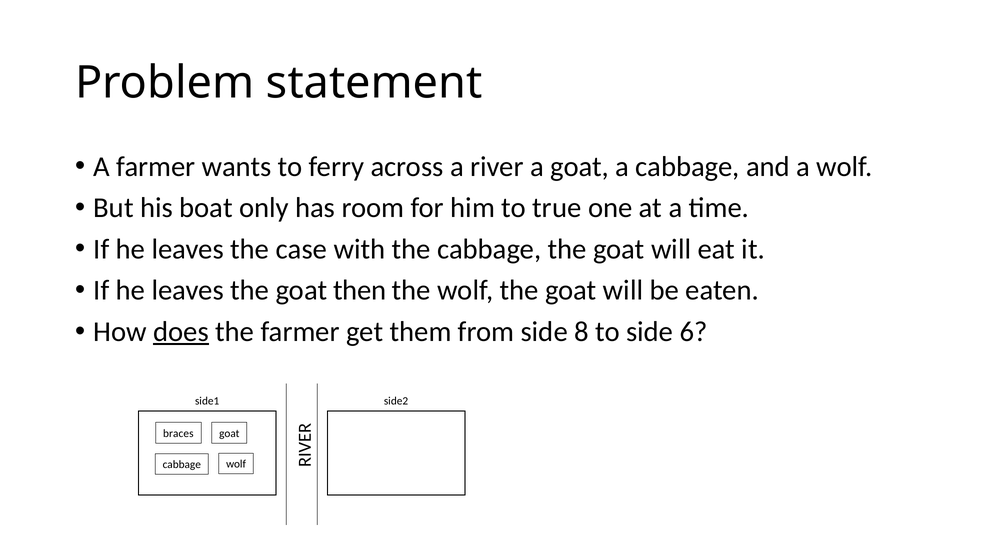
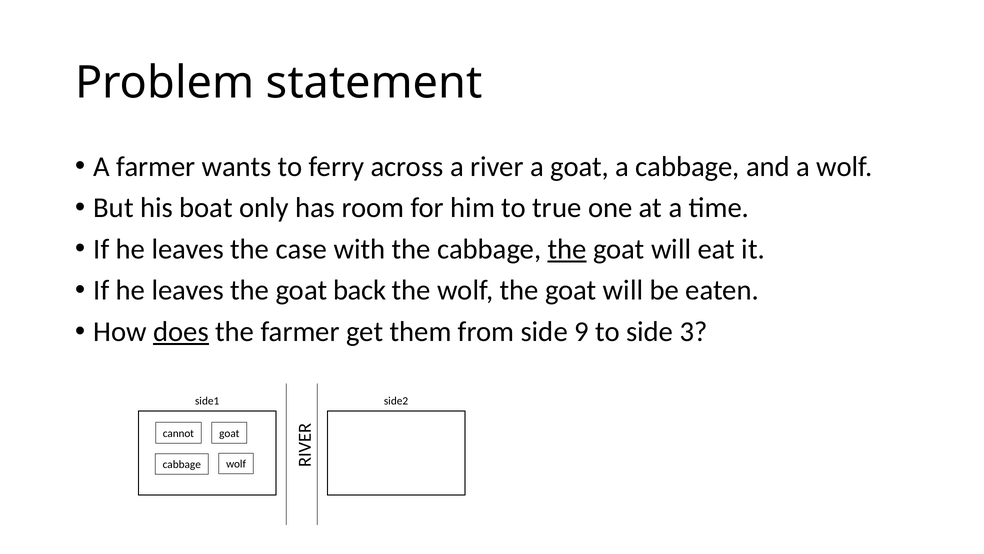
the at (567, 249) underline: none -> present
then: then -> back
8: 8 -> 9
6: 6 -> 3
braces: braces -> cannot
